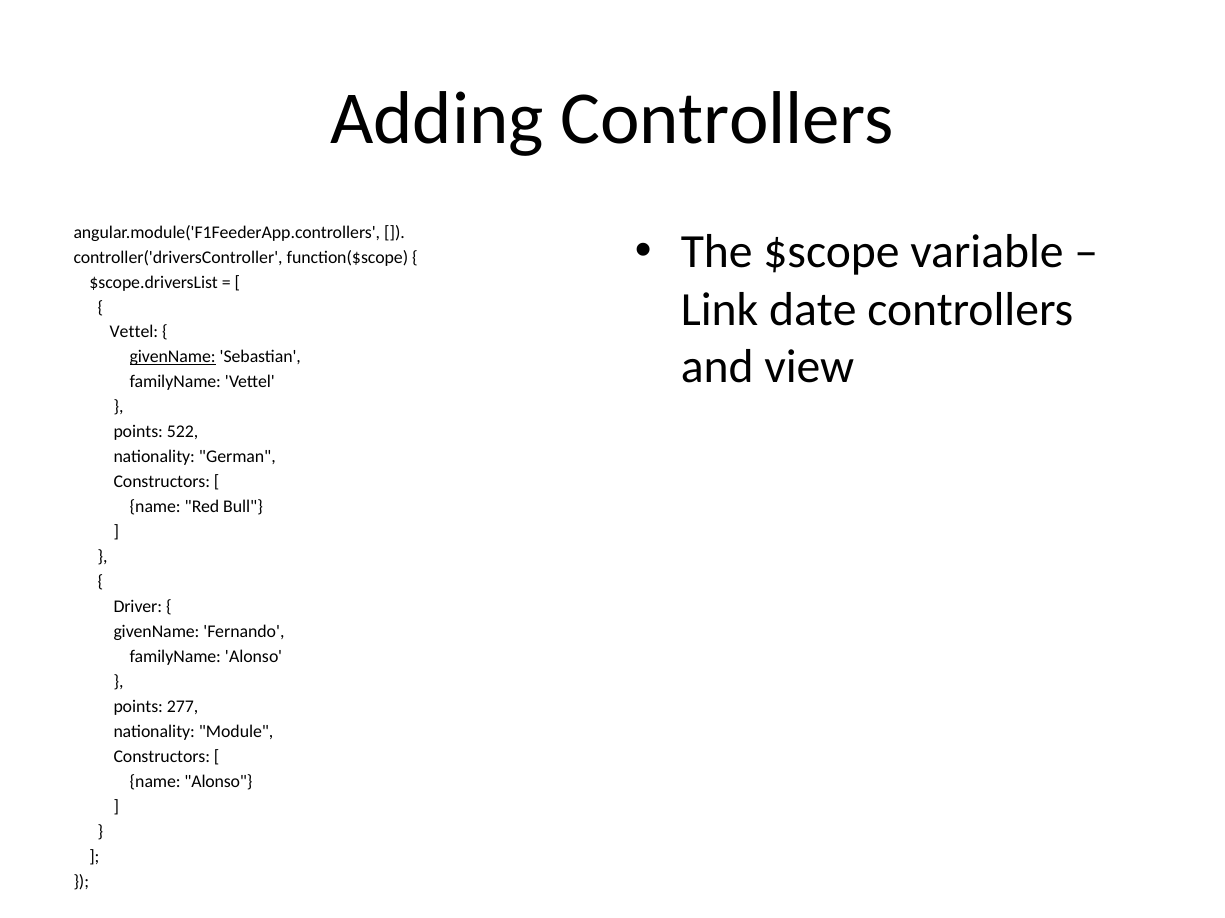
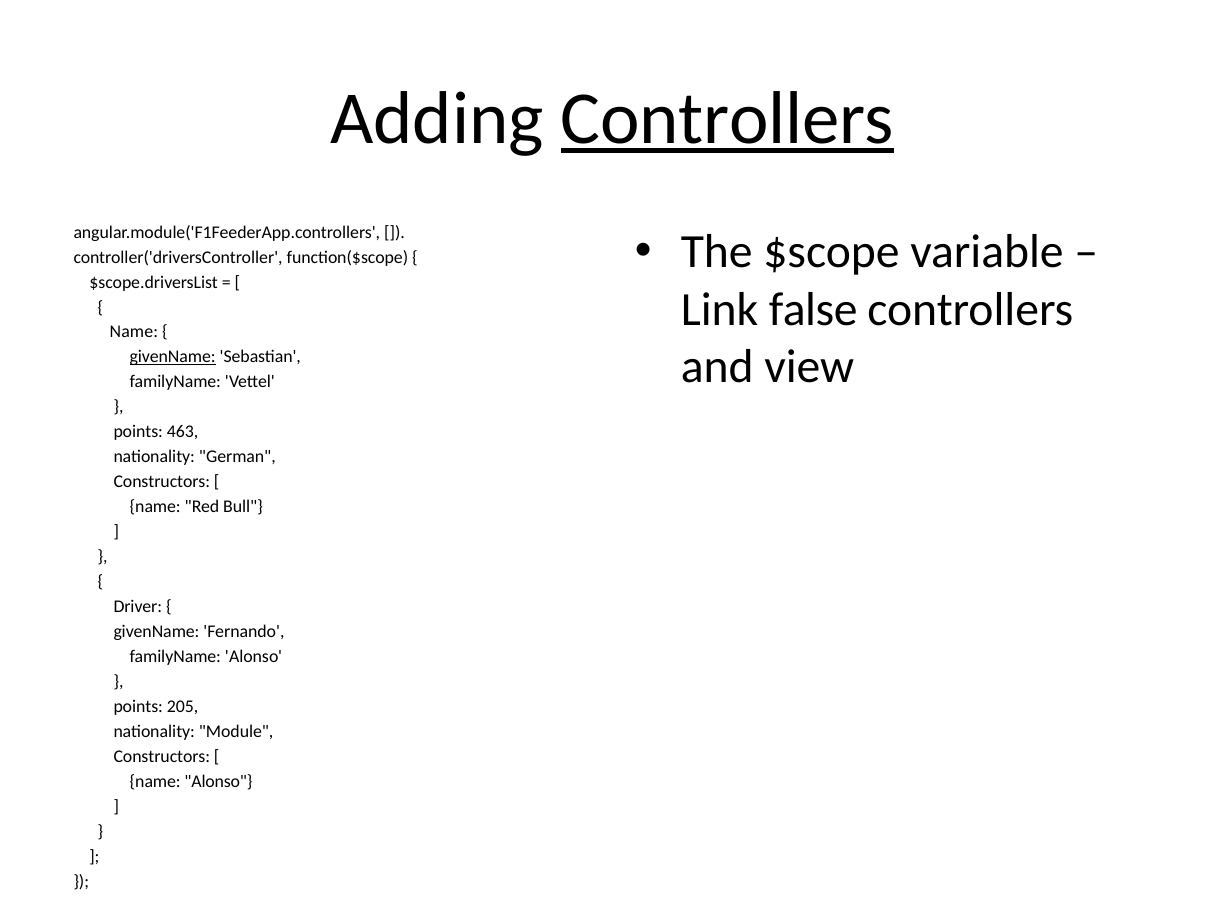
Controllers at (727, 119) underline: none -> present
date: date -> false
Vettel at (134, 332): Vettel -> Name
522: 522 -> 463
277: 277 -> 205
